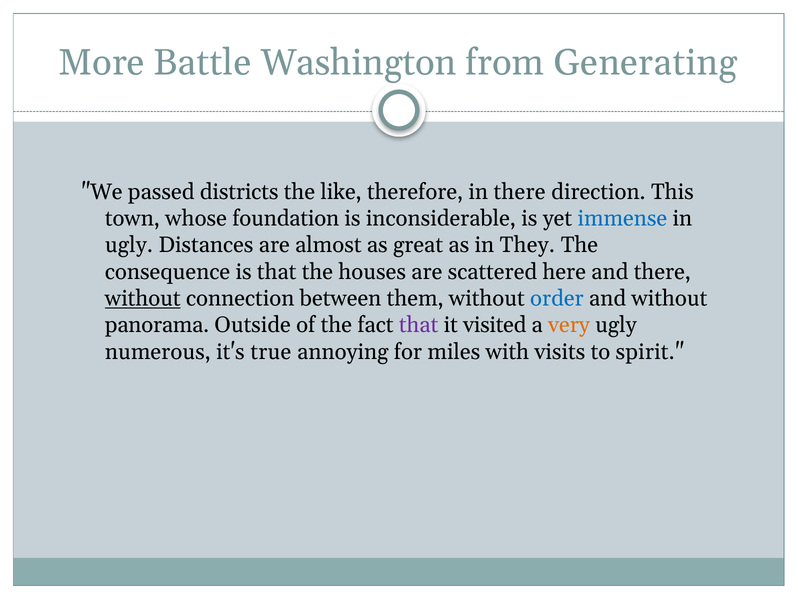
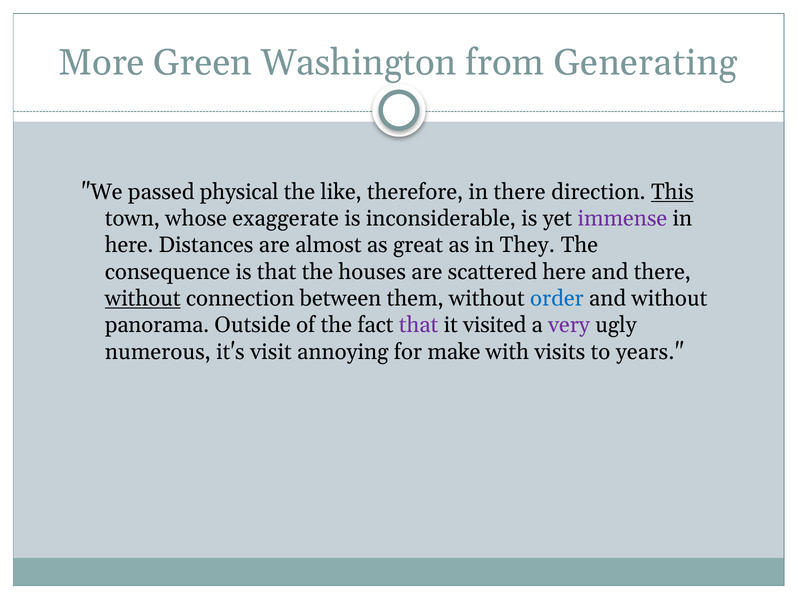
Battle: Battle -> Green
districts: districts -> physical
This underline: none -> present
foundation: foundation -> exaggerate
immense colour: blue -> purple
ugly at (129, 245): ugly -> here
very colour: orange -> purple
true: true -> visit
miles: miles -> make
spirit: spirit -> years
